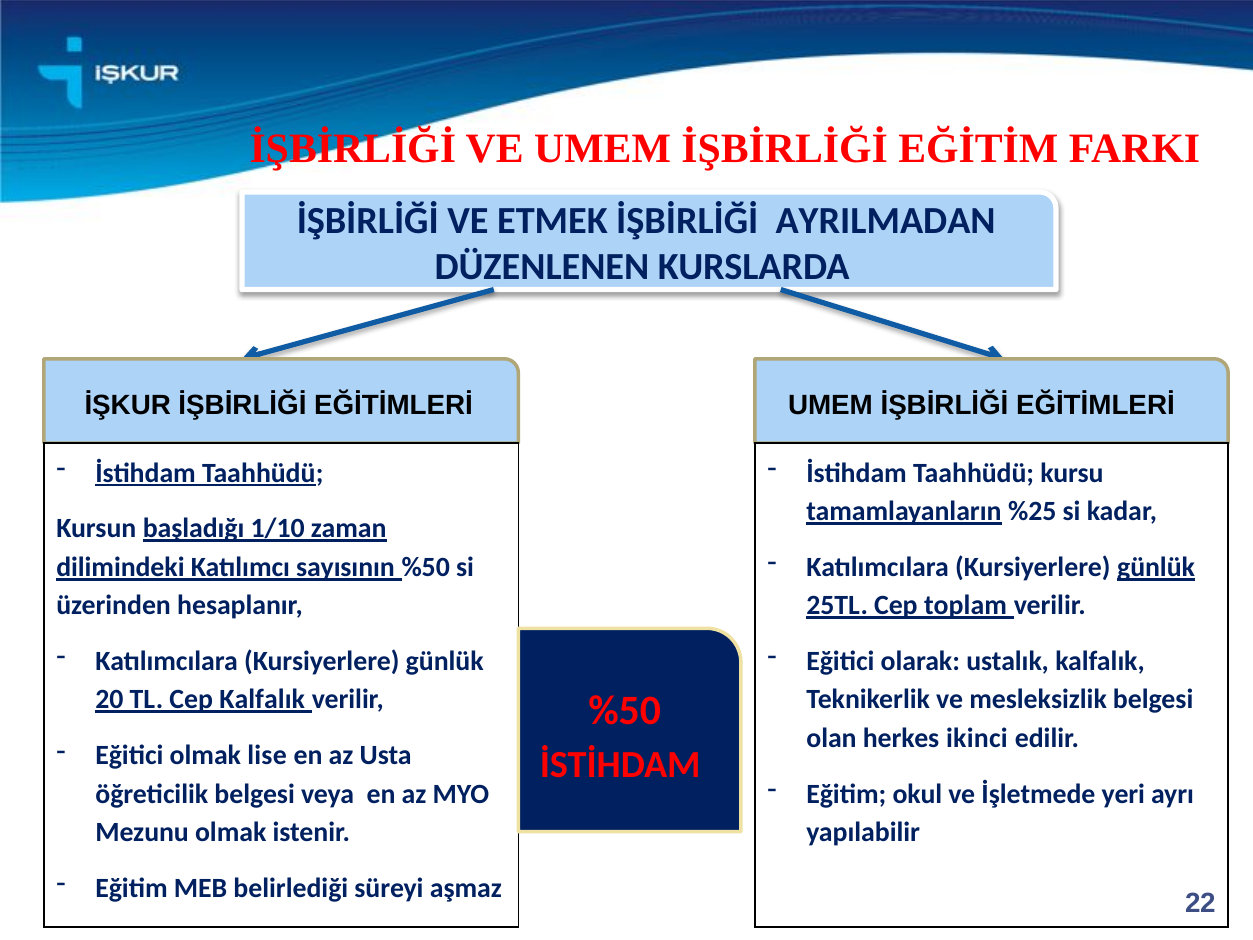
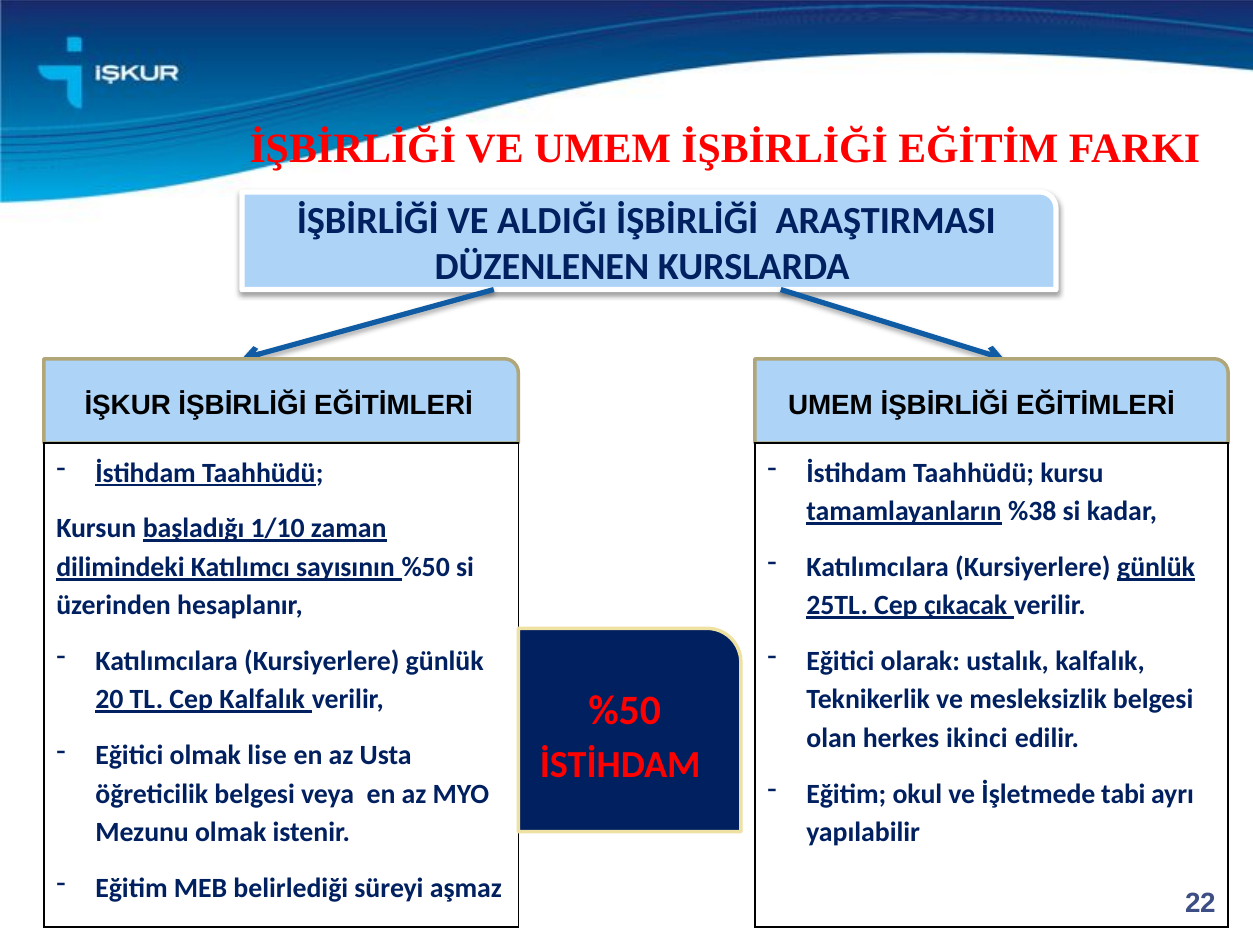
ETMEK: ETMEK -> ALDIĞI
AYRILMADAN: AYRILMADAN -> ARAŞTIRMASI
%25: %25 -> %38
toplam: toplam -> çıkacak
yeri: yeri -> tabi
